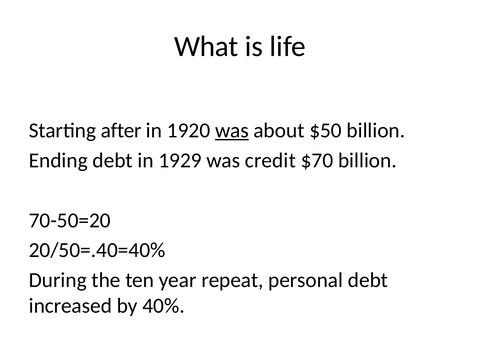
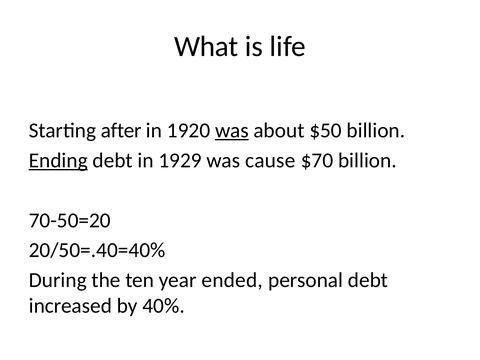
Ending underline: none -> present
credit: credit -> cause
repeat: repeat -> ended
